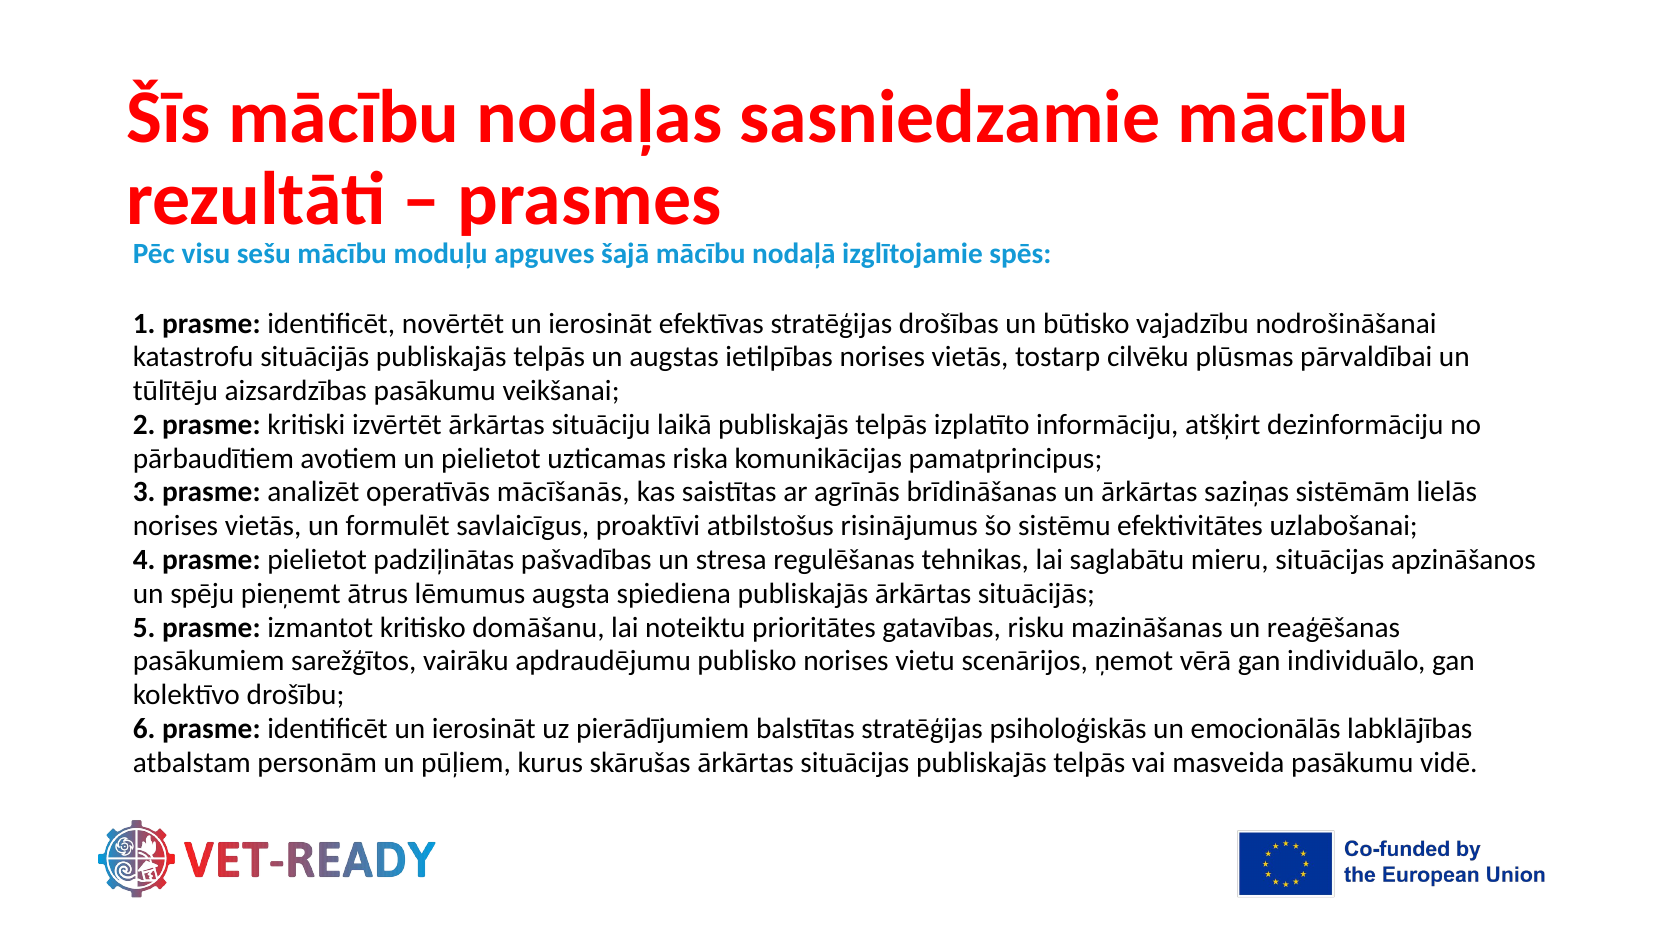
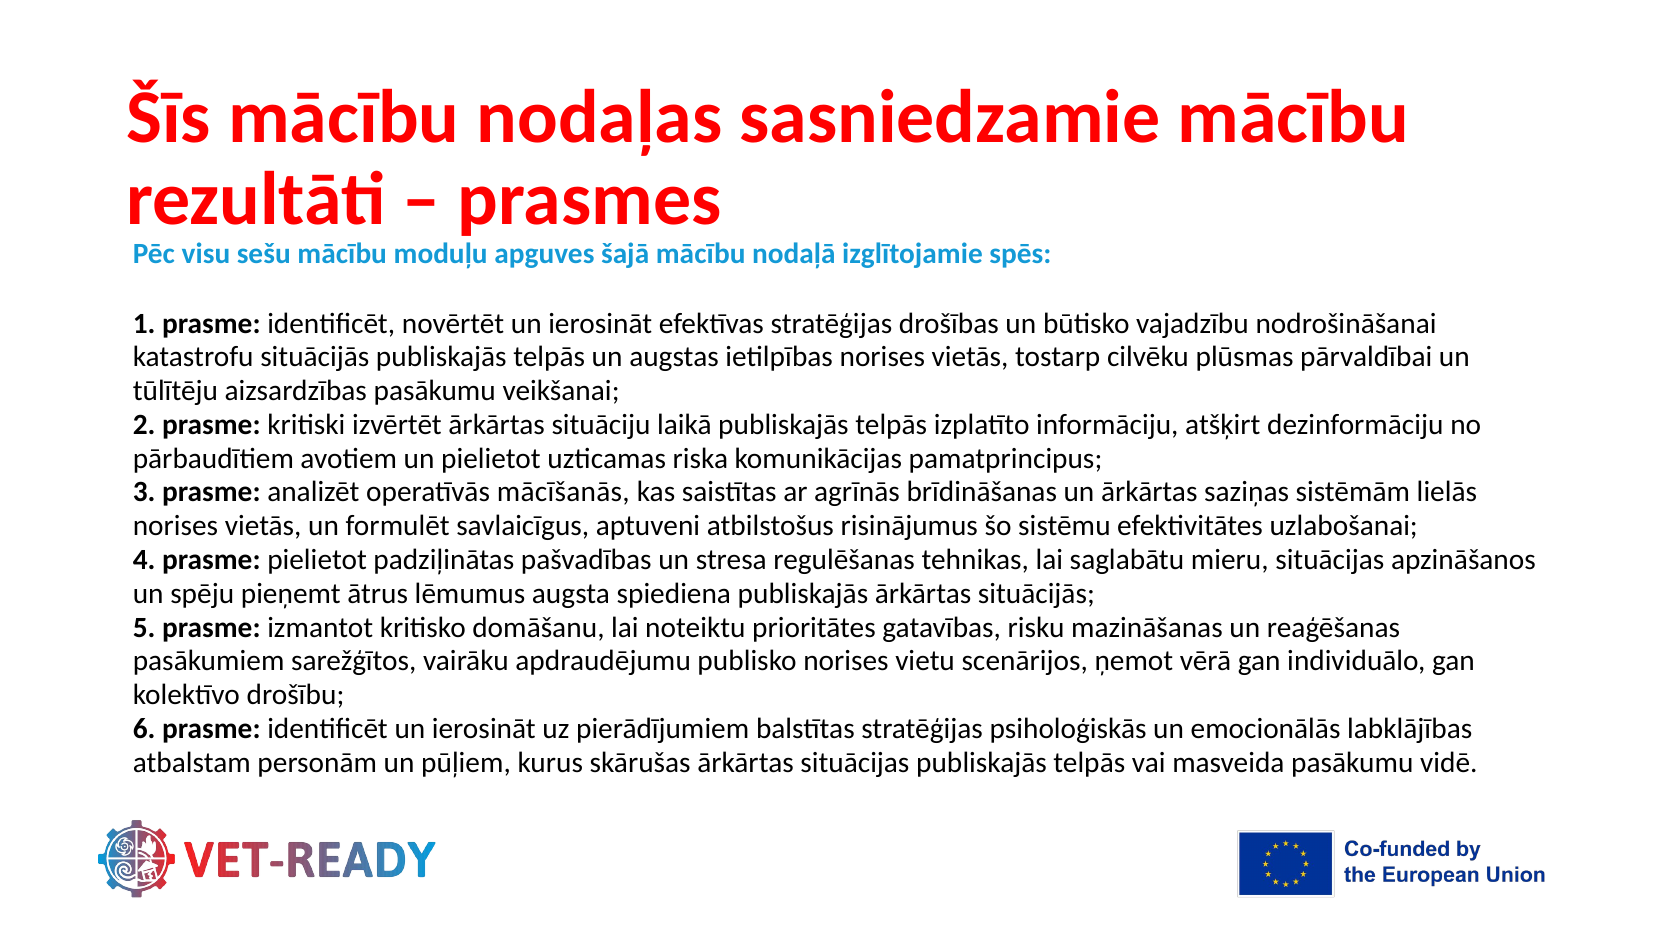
proaktīvi: proaktīvi -> aptuveni
